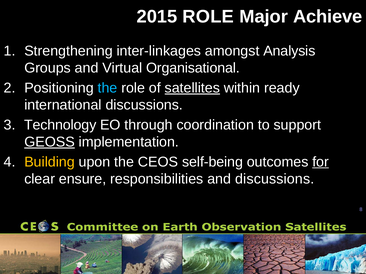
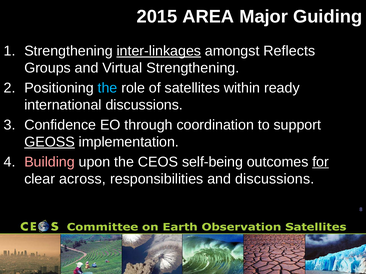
2015 ROLE: ROLE -> AREA
Achieve: Achieve -> Guiding
inter-linkages underline: none -> present
Analysis: Analysis -> Reflects
Virtual Organisational: Organisational -> Strengthening
satellites underline: present -> none
Technology: Technology -> Confidence
Building colour: yellow -> pink
ensure: ensure -> across
